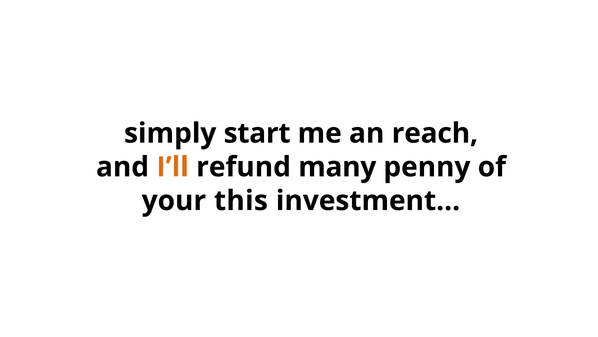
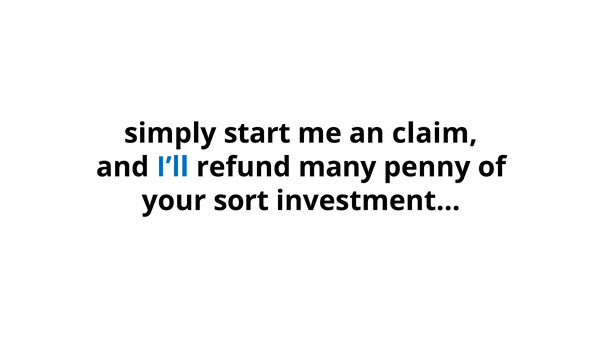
reach: reach -> claim
I’ll colour: orange -> blue
this: this -> sort
